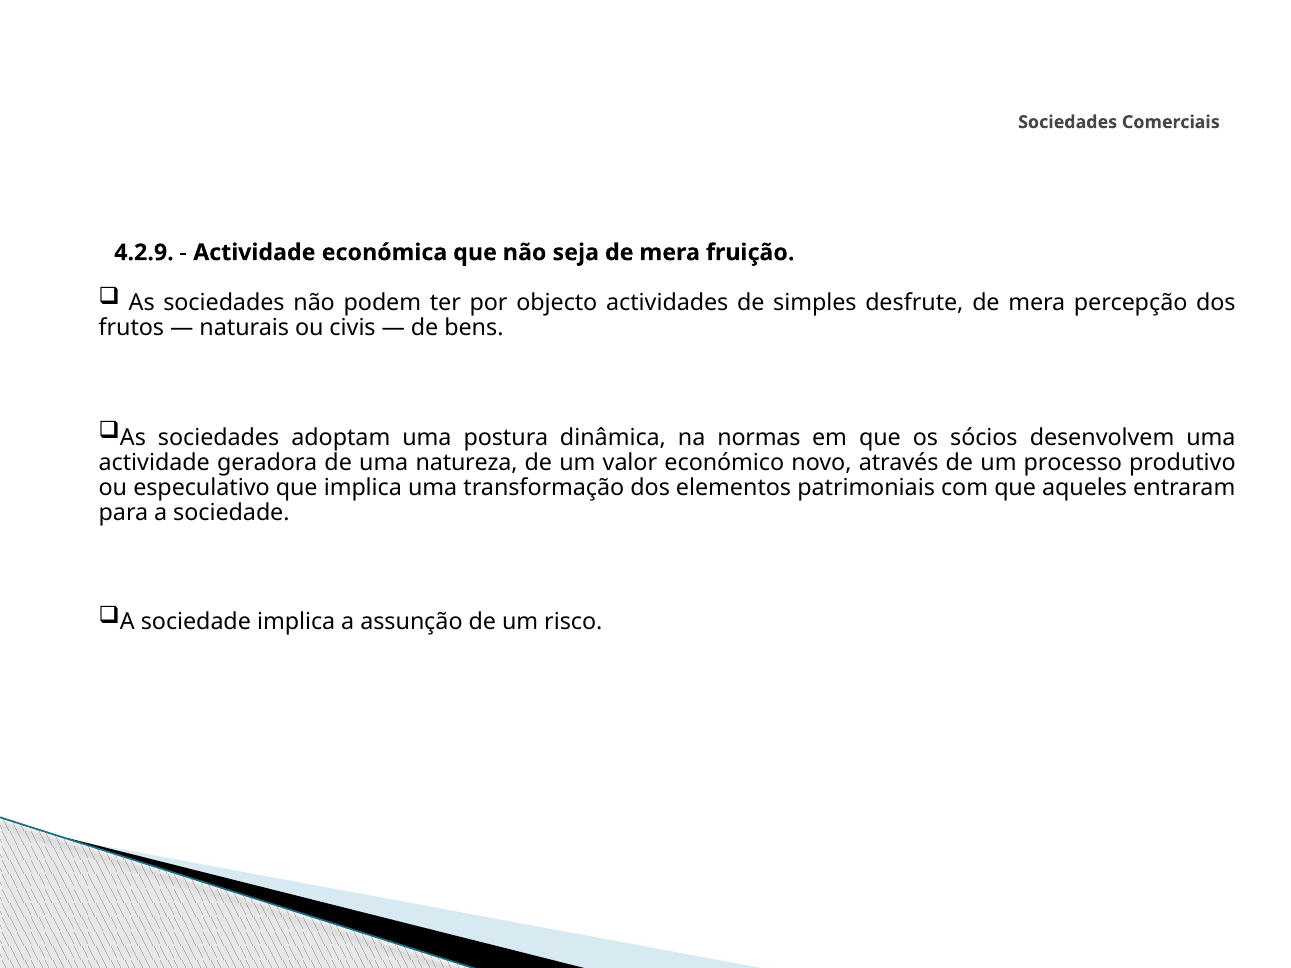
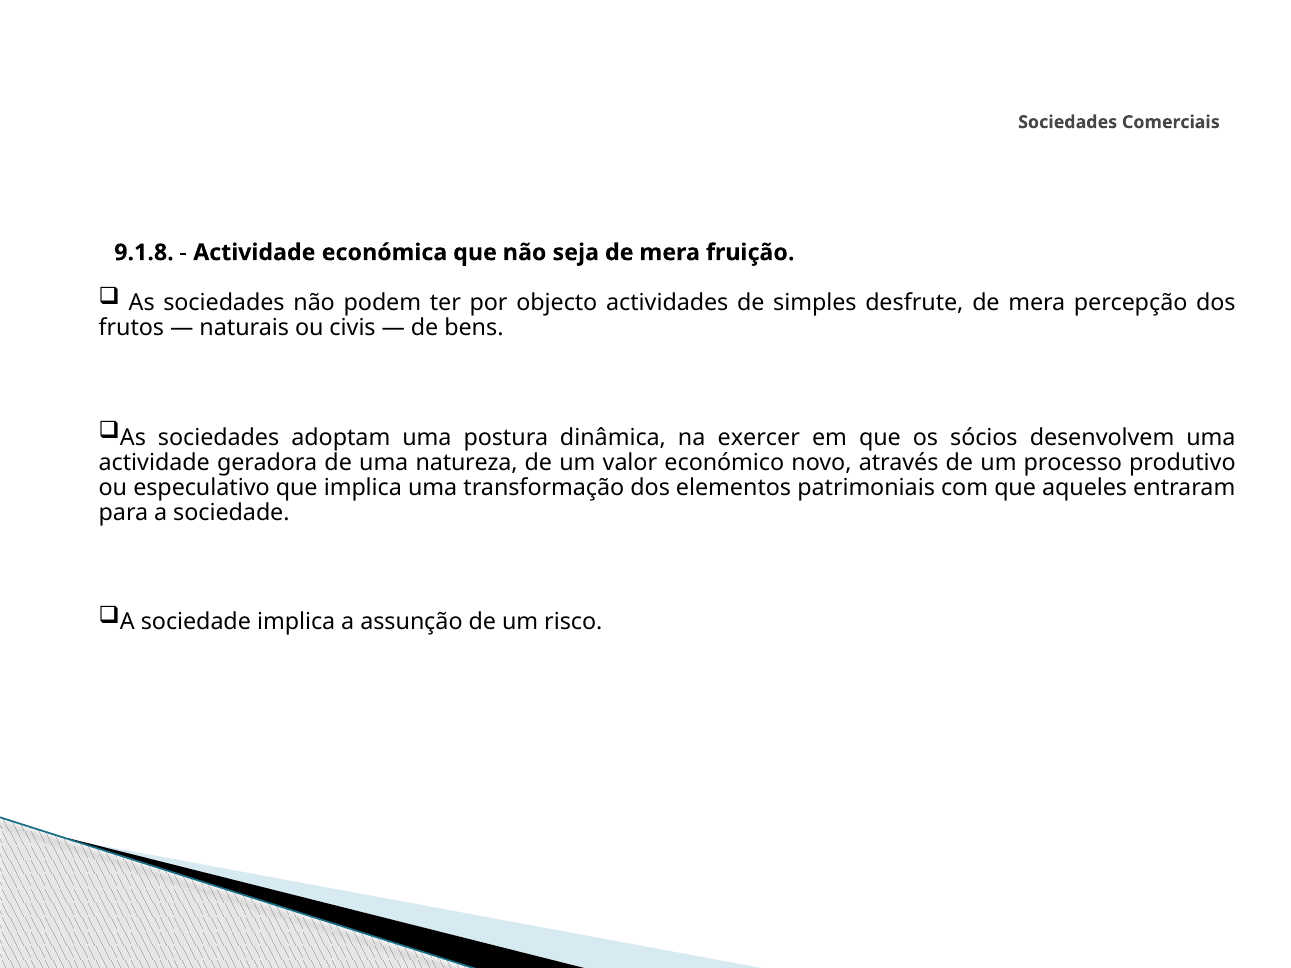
4.2.9: 4.2.9 -> 9.1.8
normas: normas -> exercer
